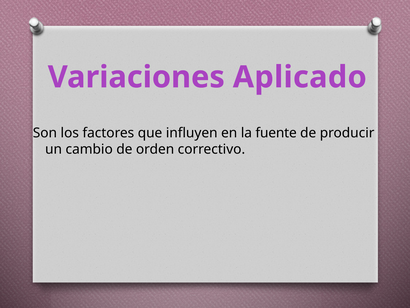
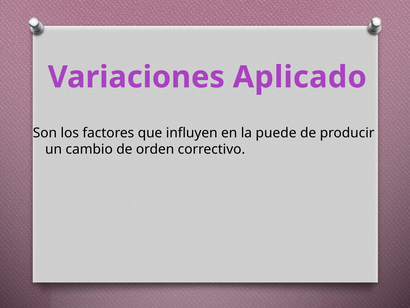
fuente: fuente -> puede
